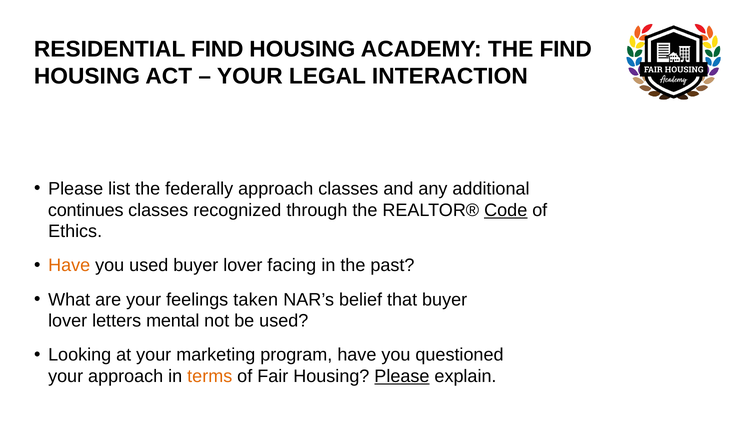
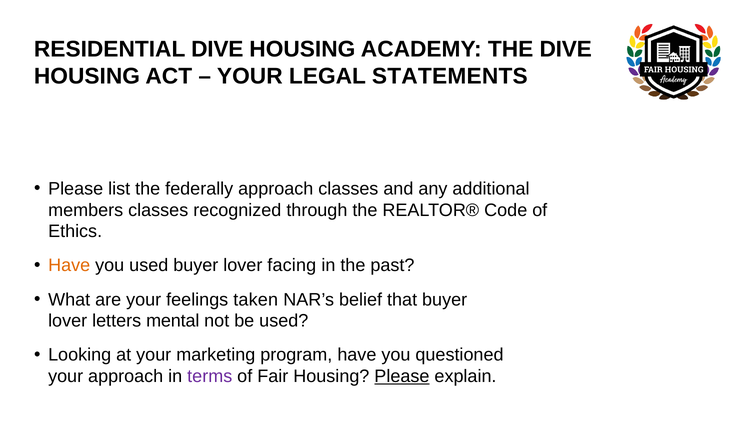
RESIDENTIAL FIND: FIND -> DIVE
THE FIND: FIND -> DIVE
INTERACTION: INTERACTION -> STATEMENTS
continues: continues -> members
Code underline: present -> none
terms colour: orange -> purple
